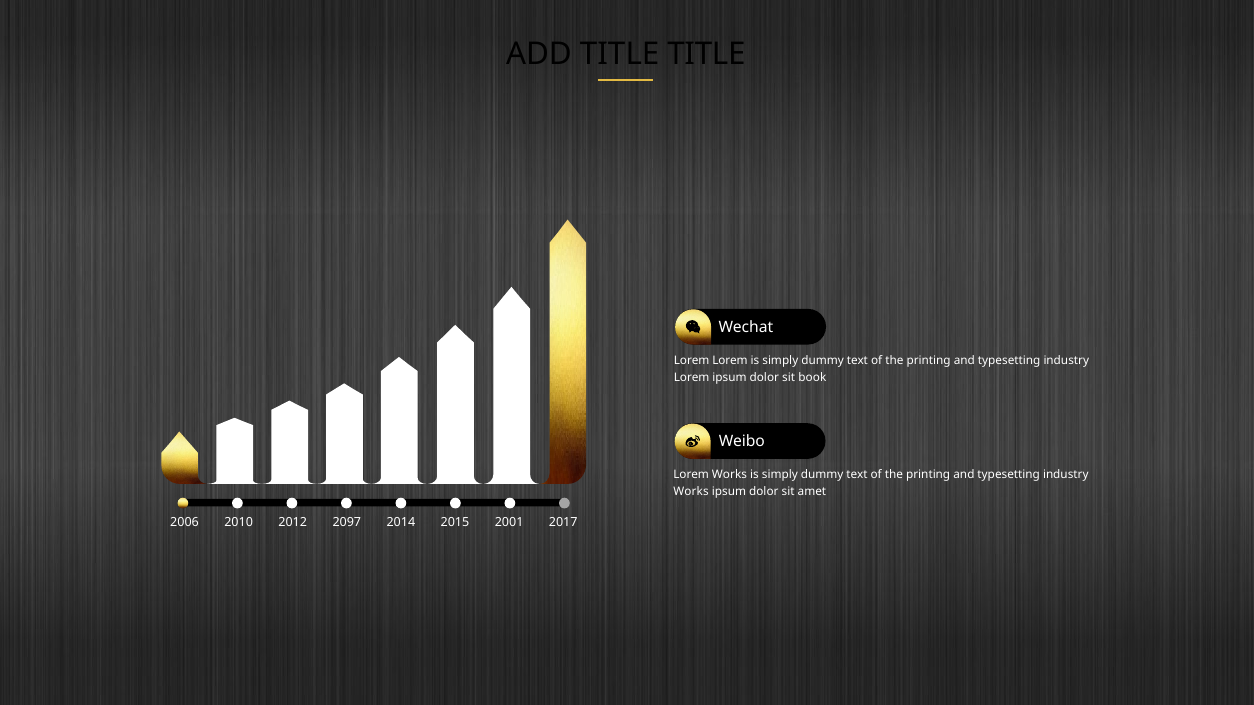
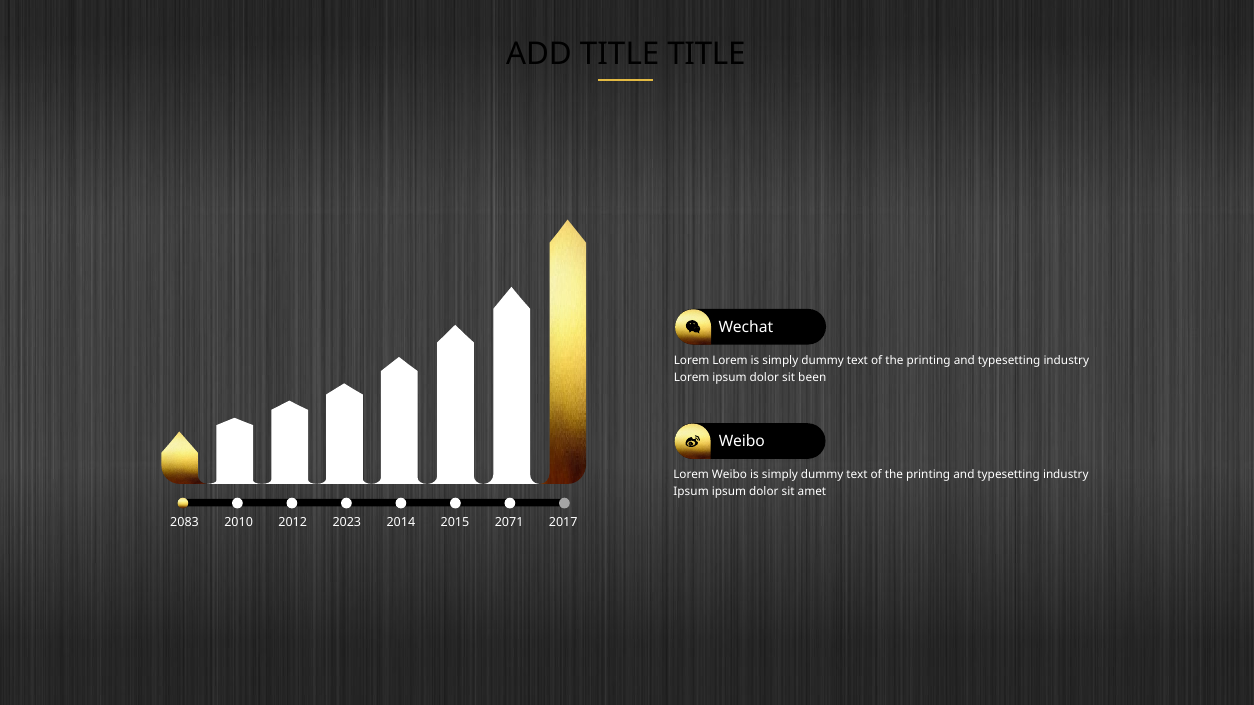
book: book -> been
Lorem Works: Works -> Weibo
Works at (691, 492): Works -> Ipsum
2006: 2006 -> 2083
2097: 2097 -> 2023
2001: 2001 -> 2071
